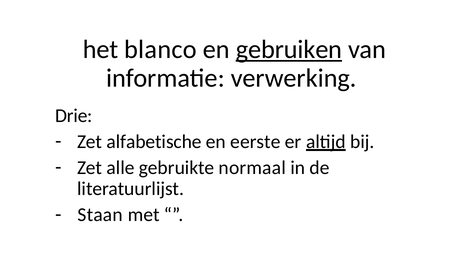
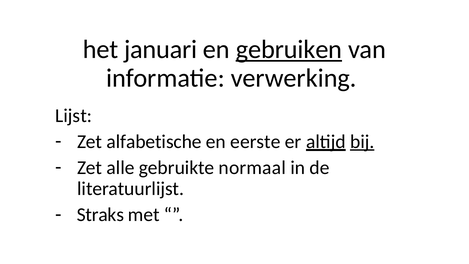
blanco: blanco -> januari
Drie: Drie -> Lijst
bij underline: none -> present
Staan: Staan -> Straks
